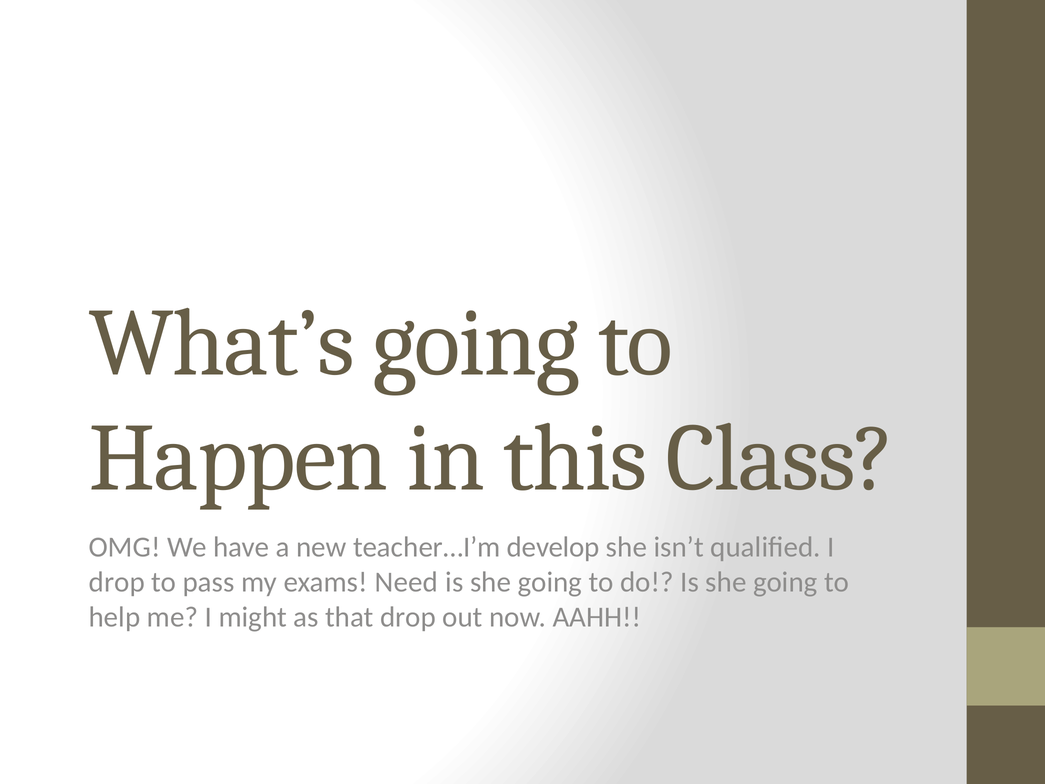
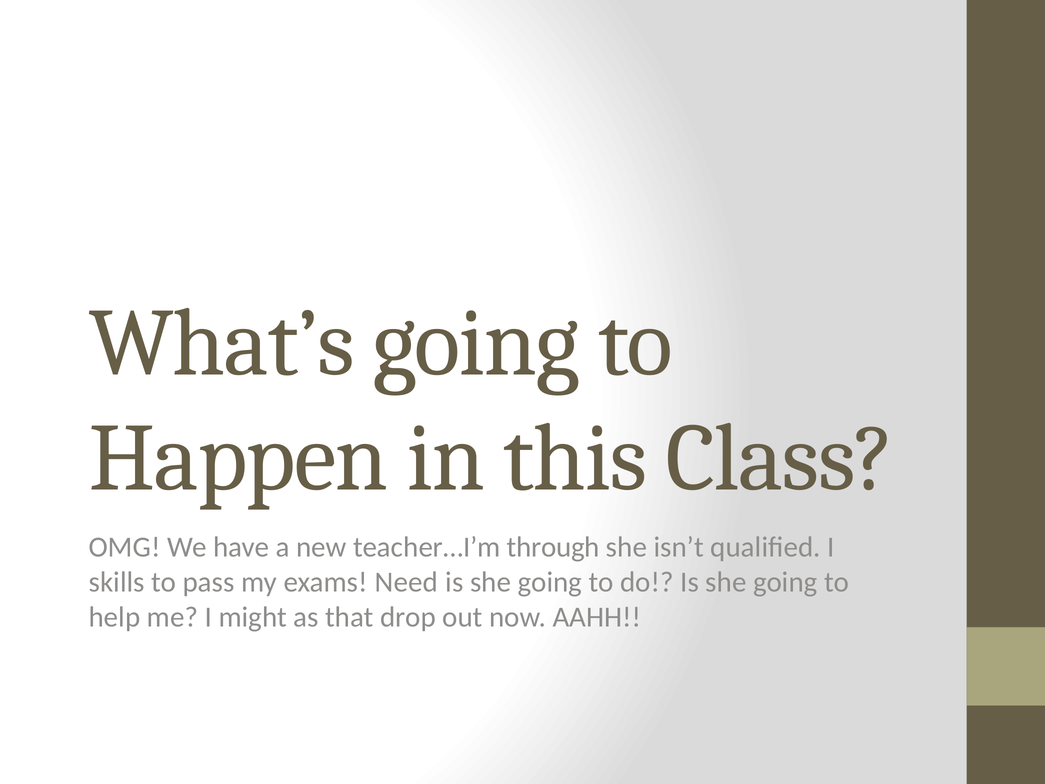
develop: develop -> through
drop at (117, 582): drop -> skills
